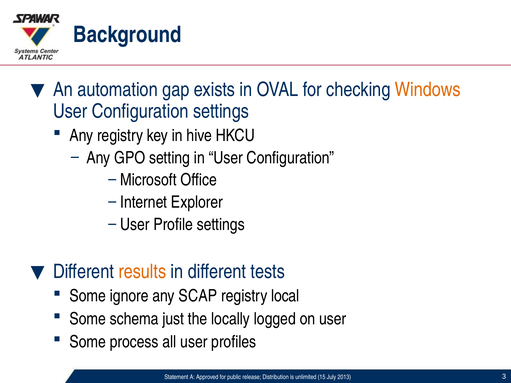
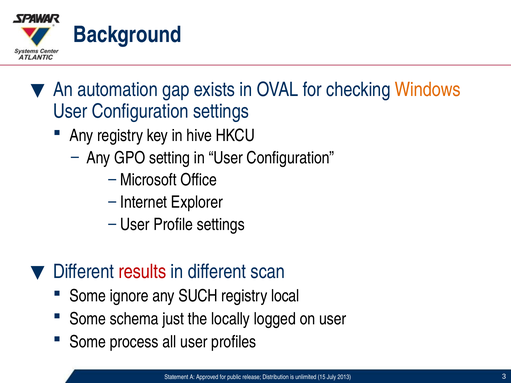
results colour: orange -> red
tests: tests -> scan
SCAP: SCAP -> SUCH
